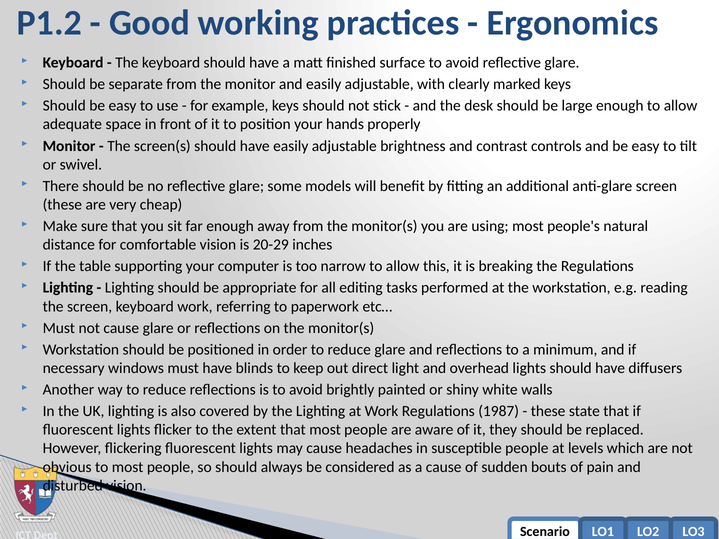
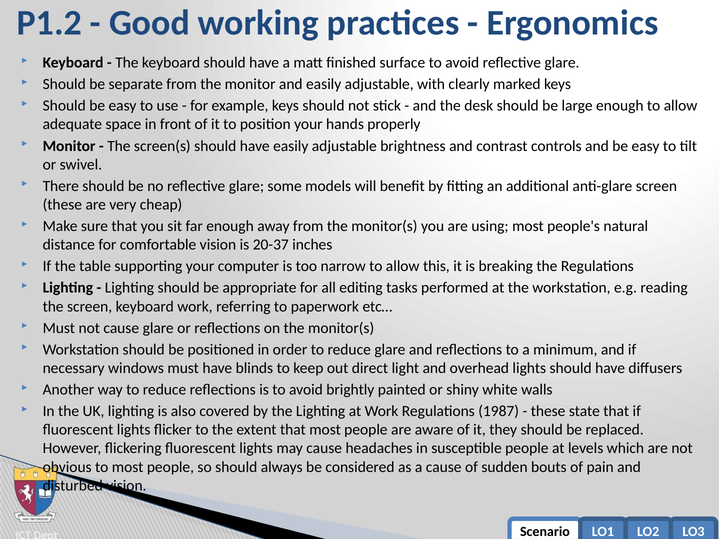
20-29: 20-29 -> 20-37
